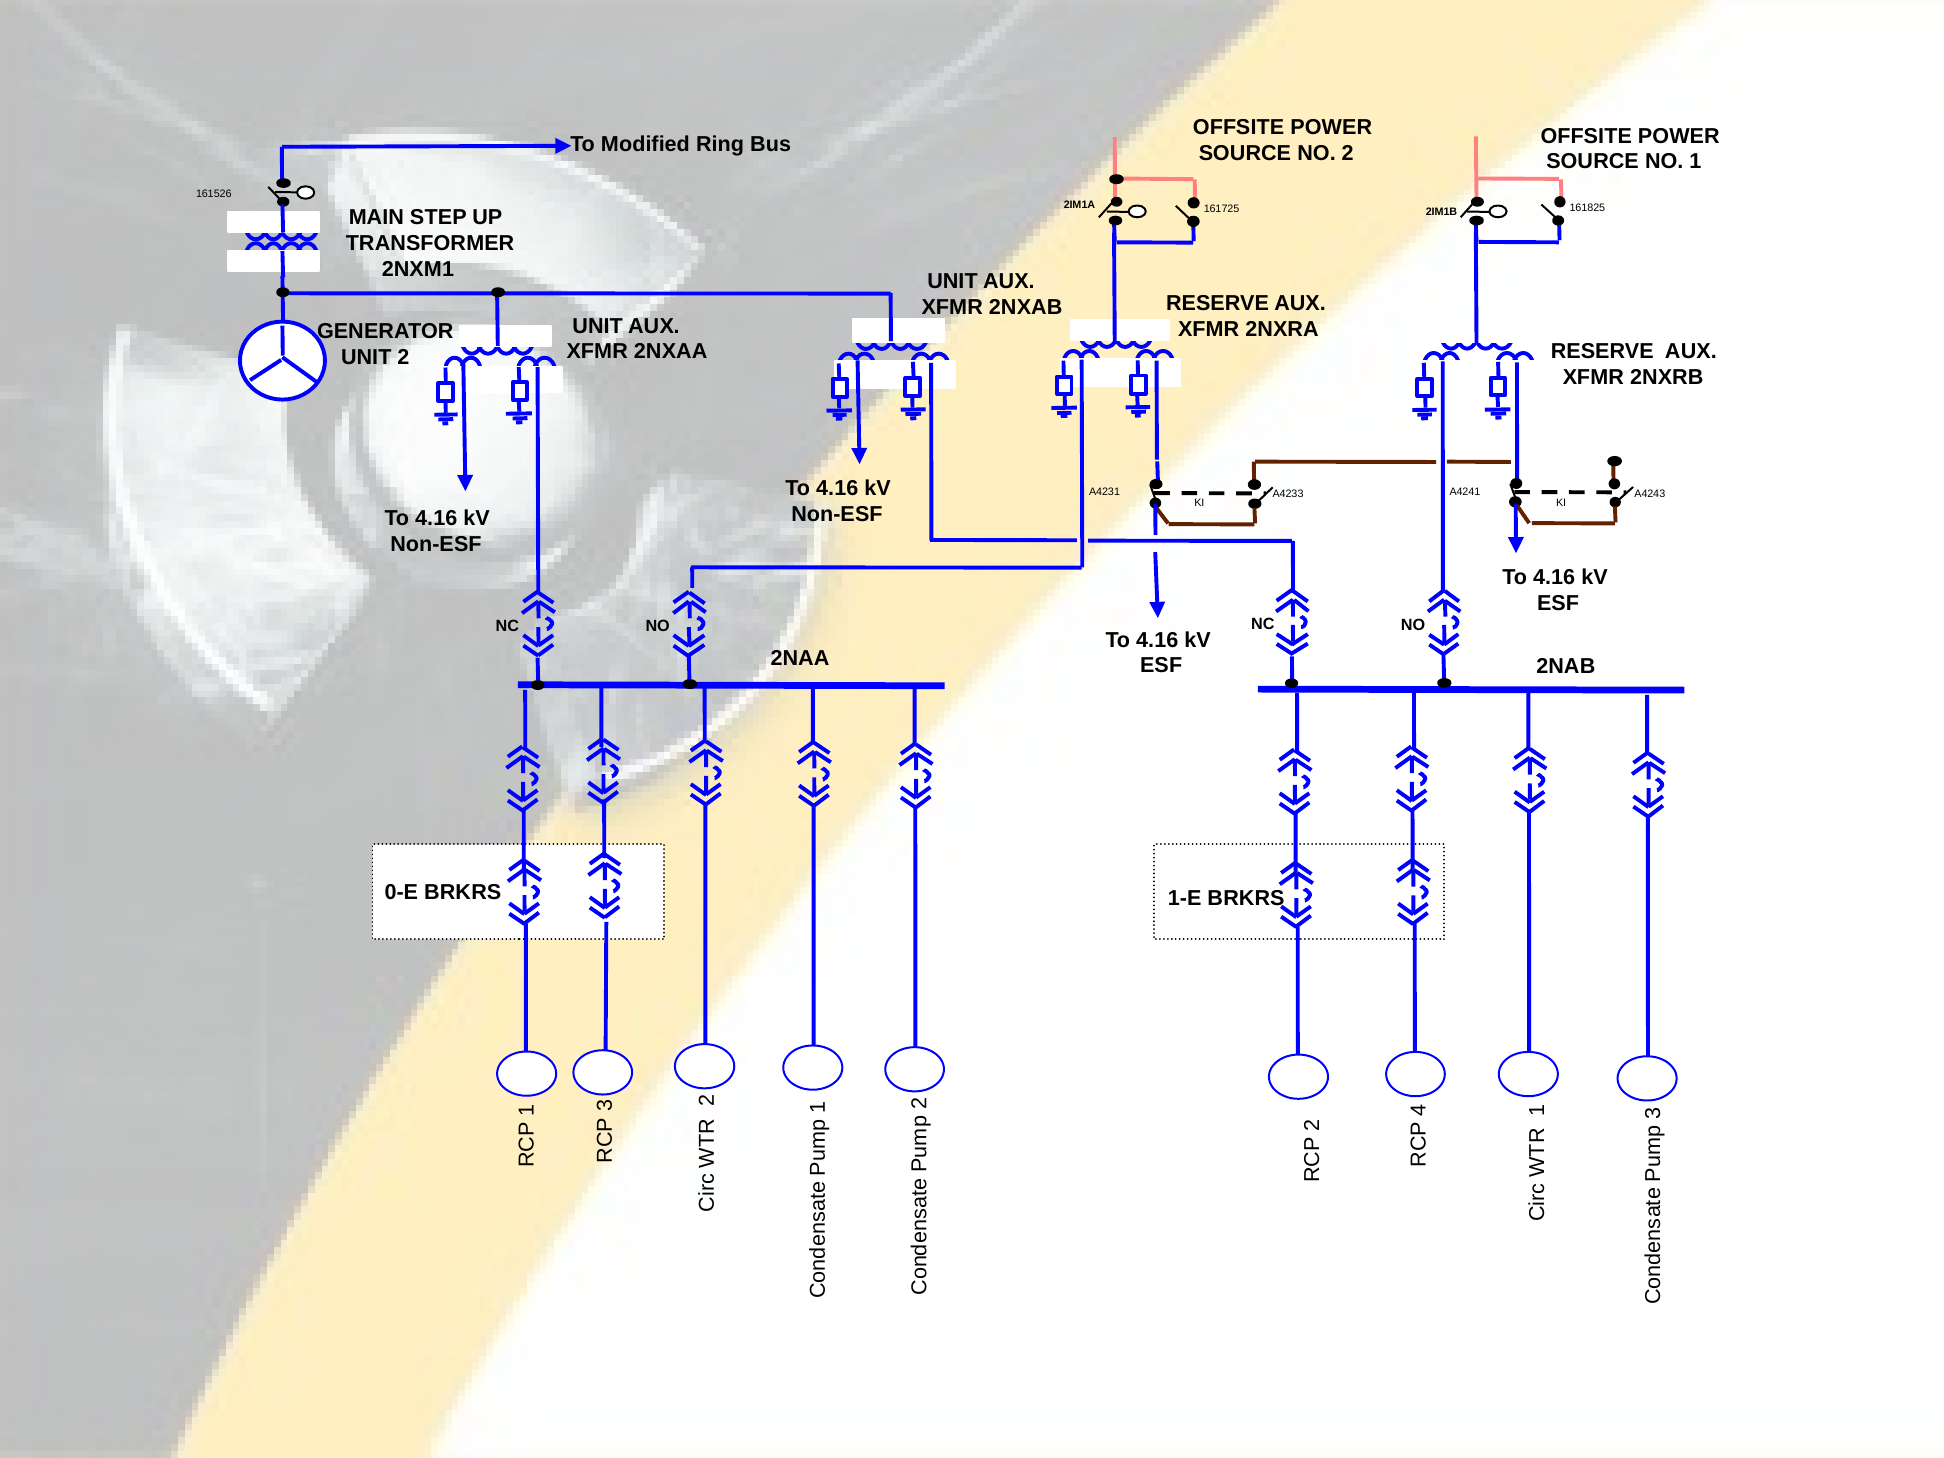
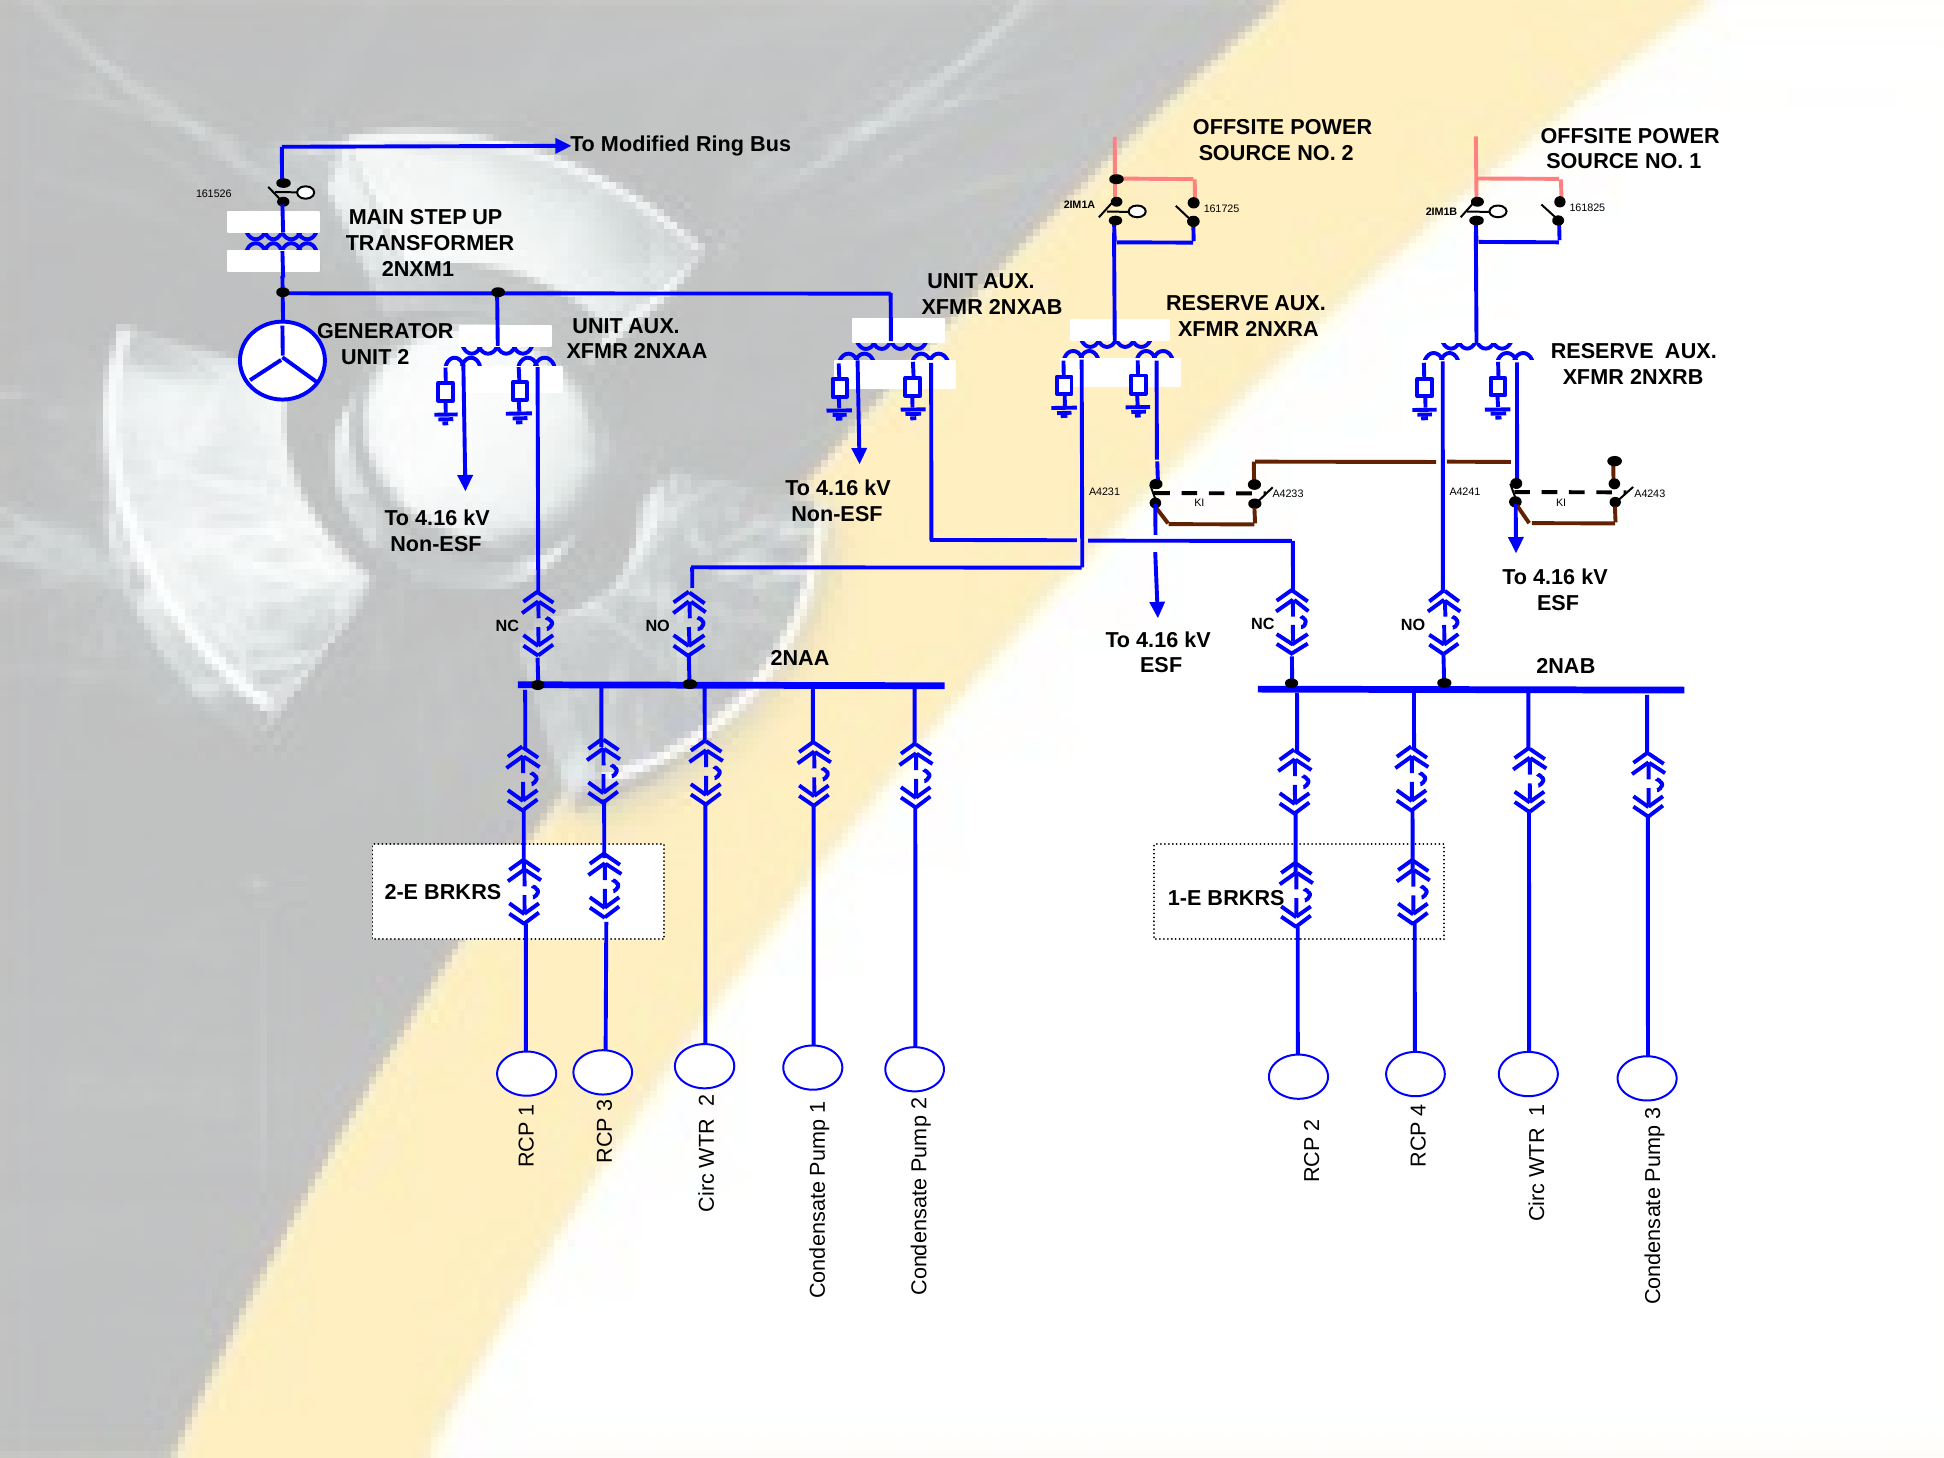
0-E: 0-E -> 2-E
